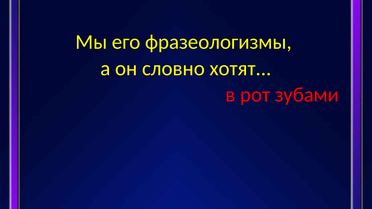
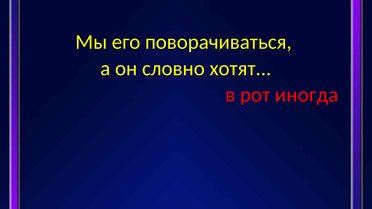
фразеологизмы: фразеологизмы -> поворачиваться
зубами: зубами -> иногда
